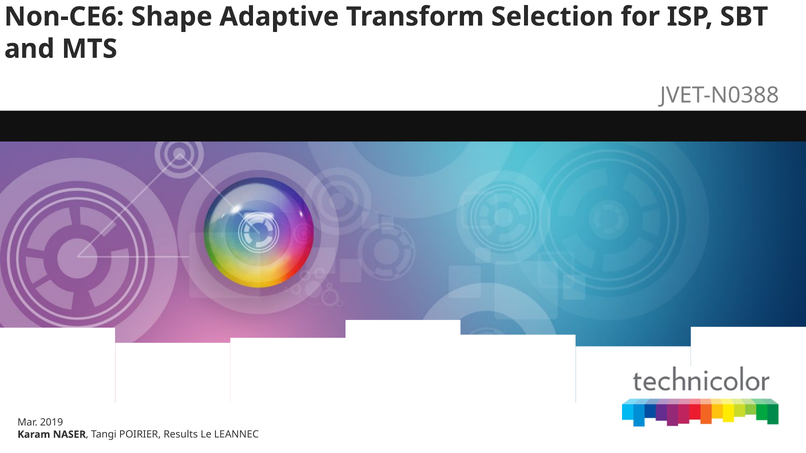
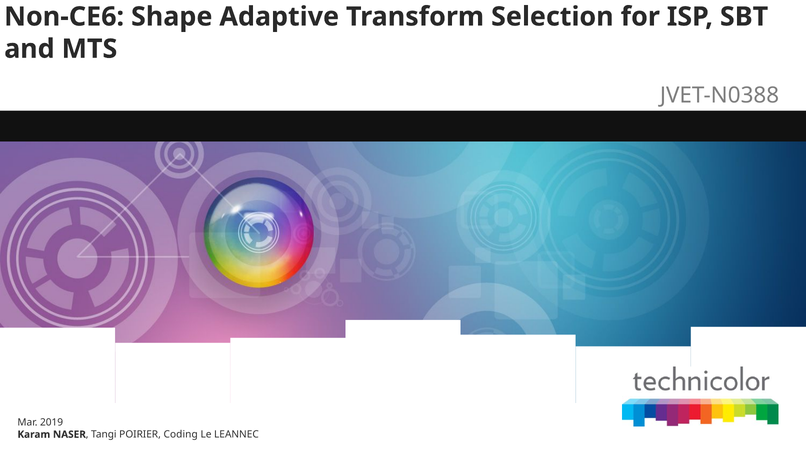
Results: Results -> Coding
